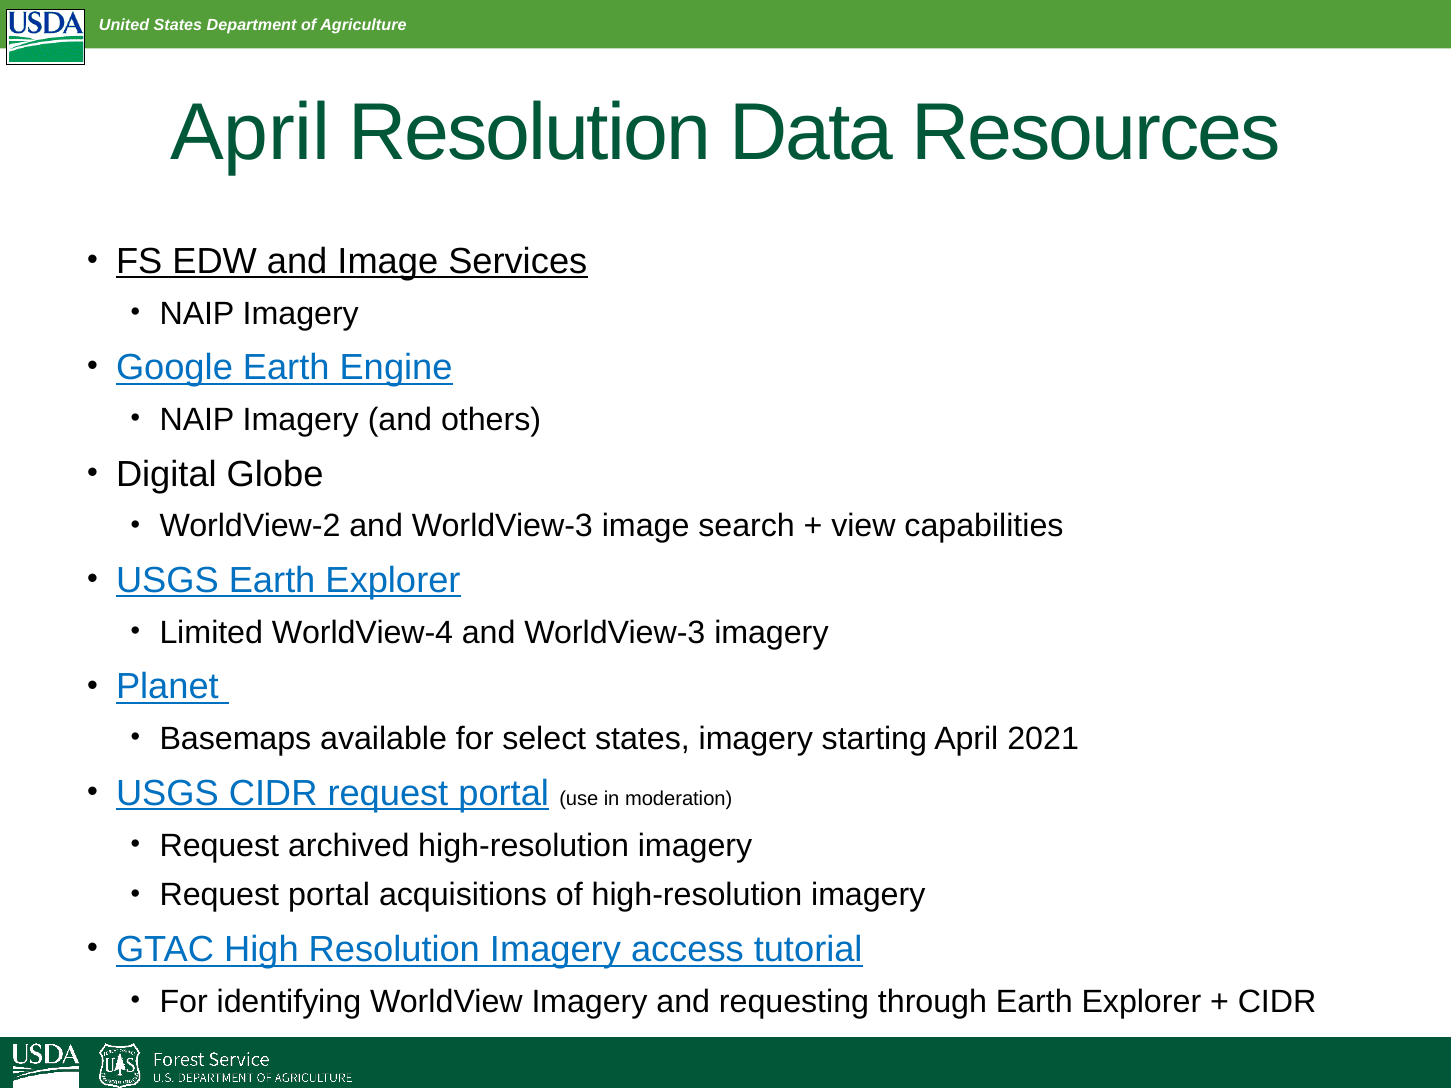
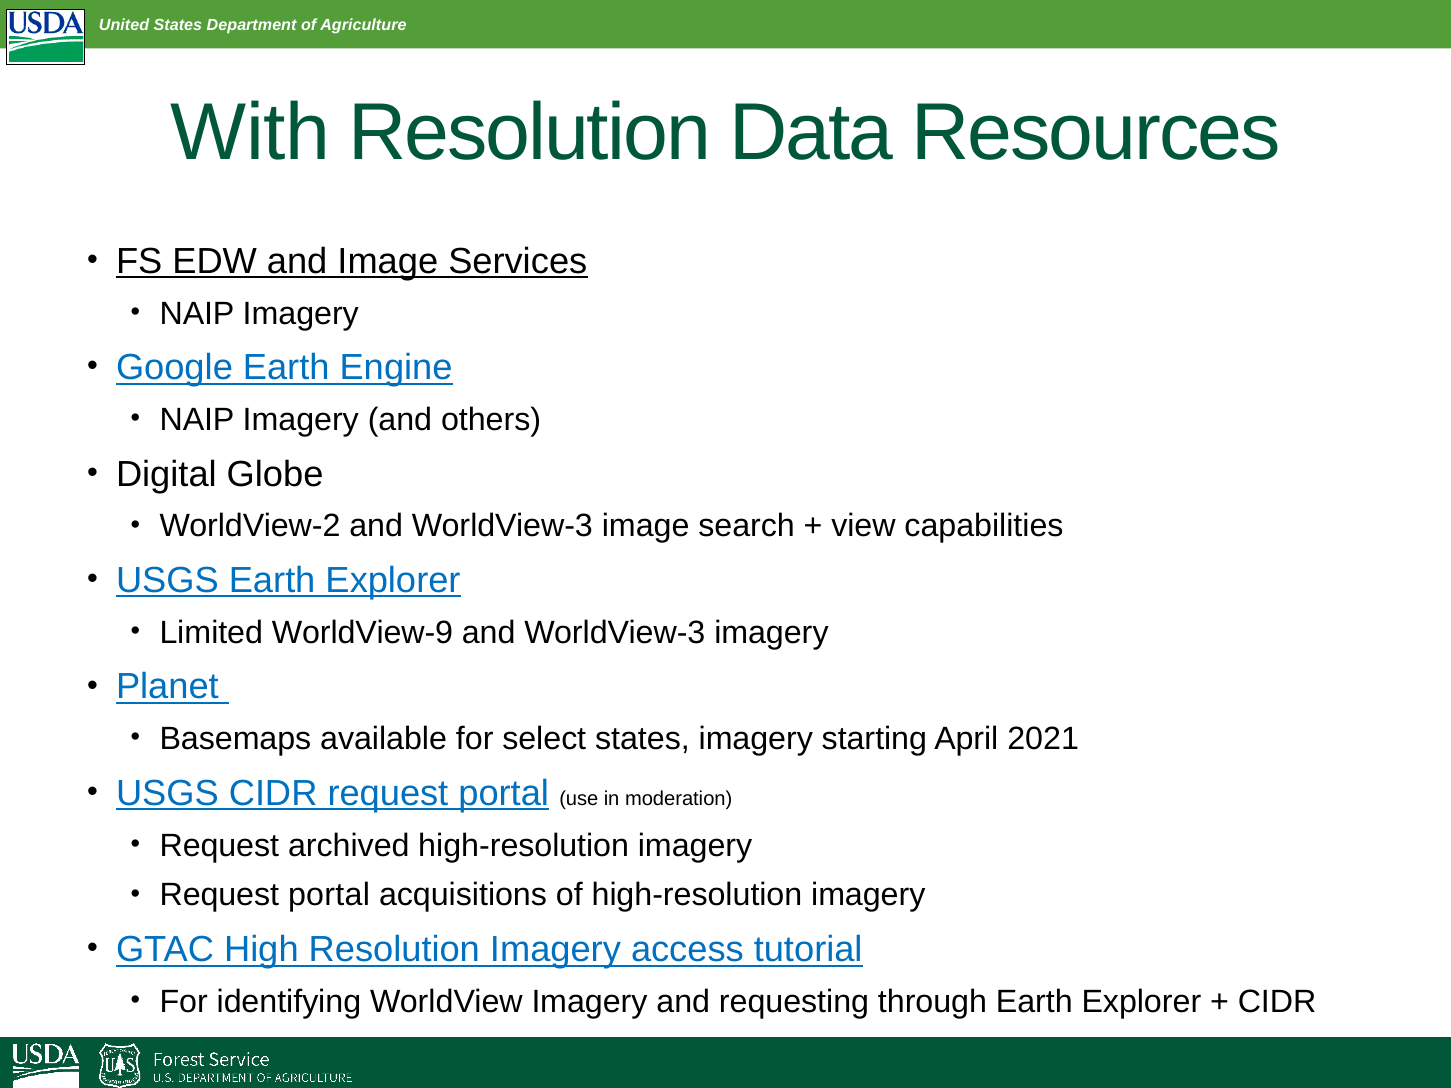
April at (250, 133): April -> With
WorldView-4: WorldView-4 -> WorldView-9
